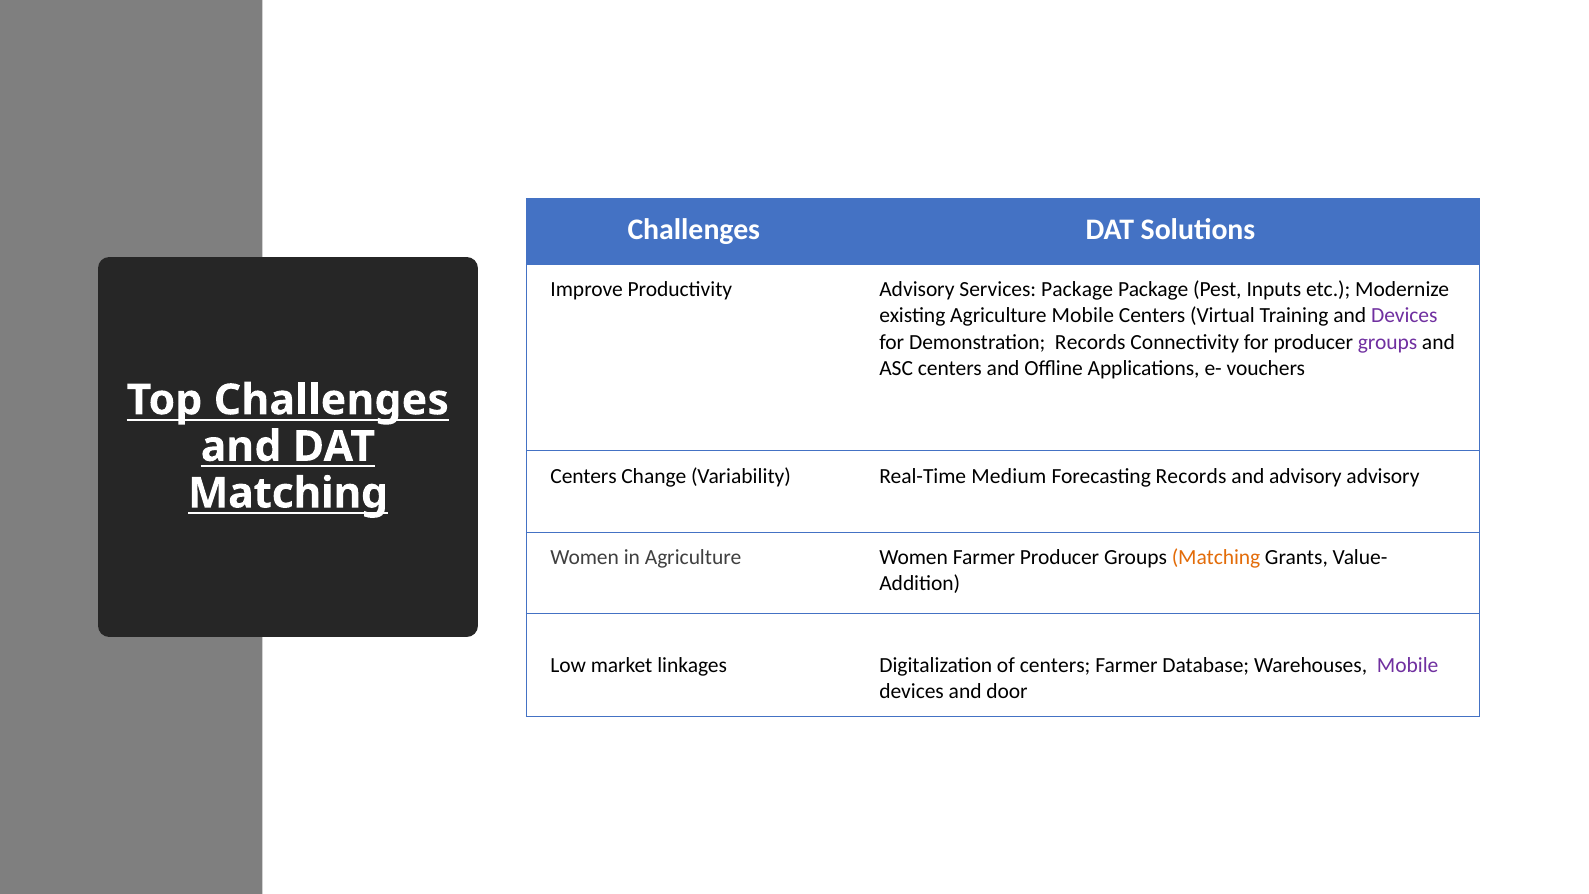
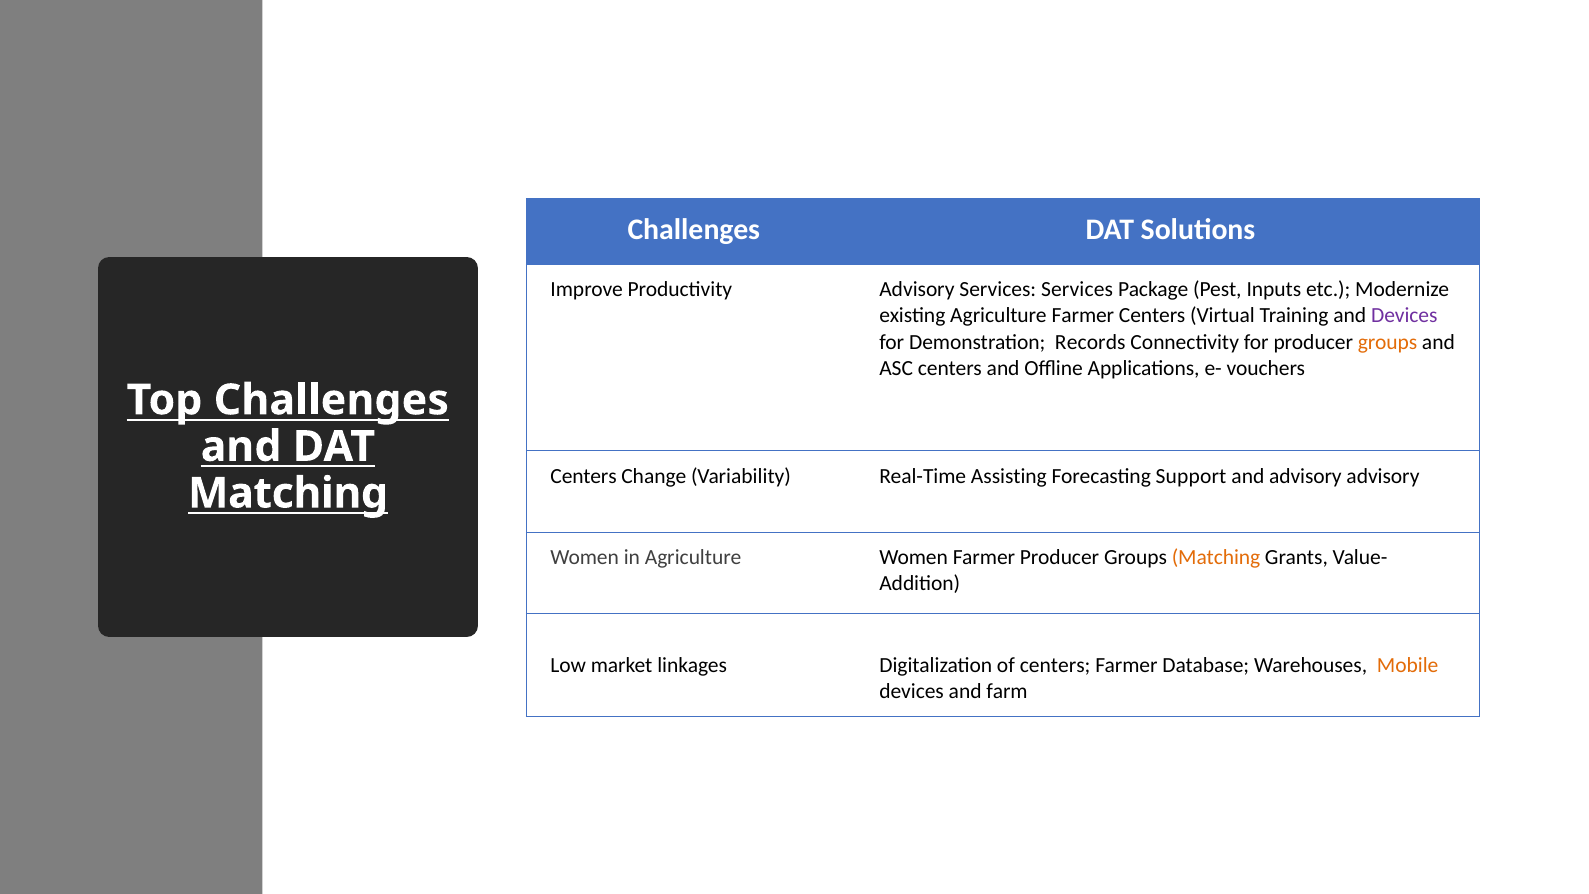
Services Package: Package -> Services
Agriculture Mobile: Mobile -> Farmer
groups at (1388, 342) colour: purple -> orange
Medium: Medium -> Assisting
Forecasting Records: Records -> Support
Mobile at (1408, 665) colour: purple -> orange
door: door -> farm
